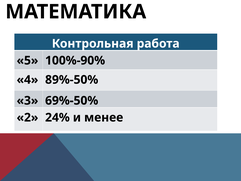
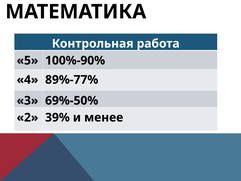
89%-50%: 89%-50% -> 89%-77%
24%: 24% -> 39%
